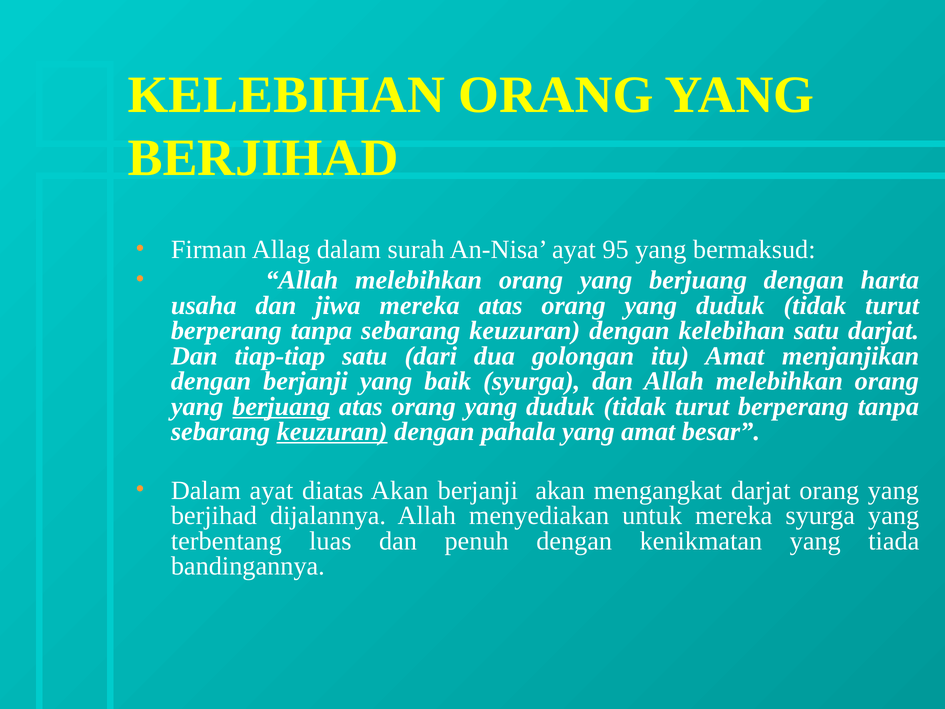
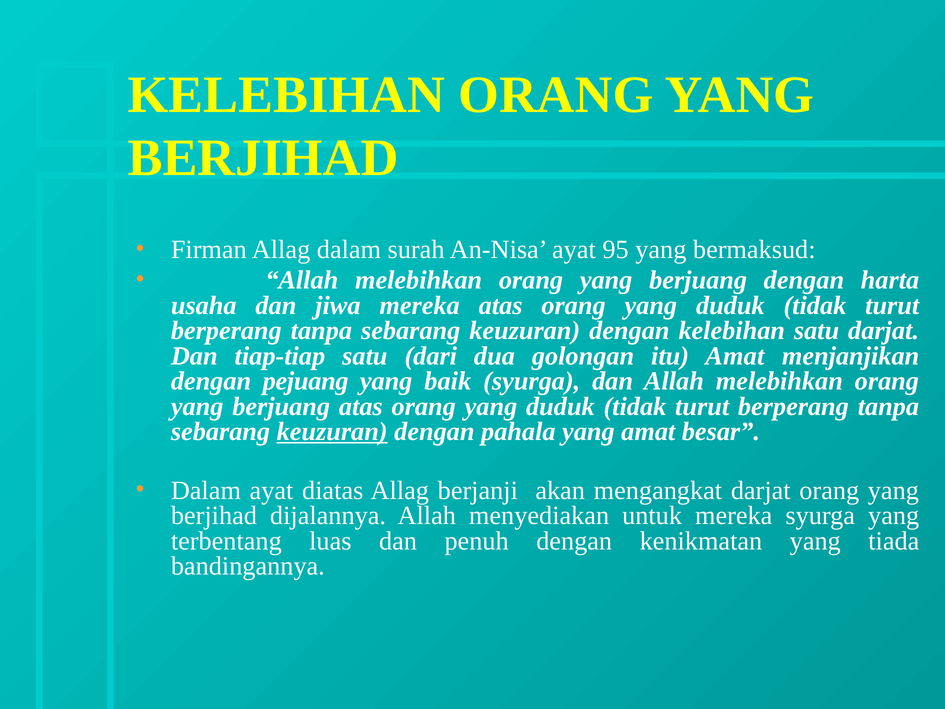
dengan berjanji: berjanji -> pejuang
berjuang at (281, 406) underline: present -> none
diatas Akan: Akan -> Allag
